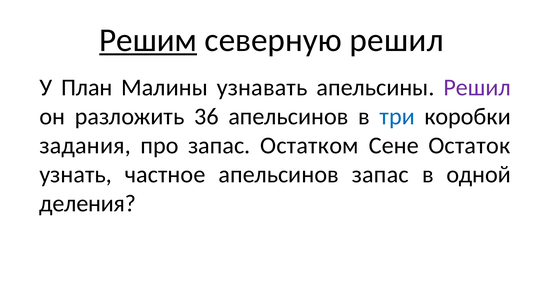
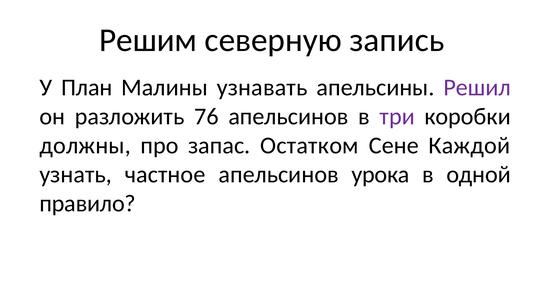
Решим underline: present -> none
северную решил: решил -> запись
36: 36 -> 76
три colour: blue -> purple
задания: задания -> должны
Остаток: Остаток -> Каждой
апельсинов запас: запас -> урока
деления: деления -> правило
